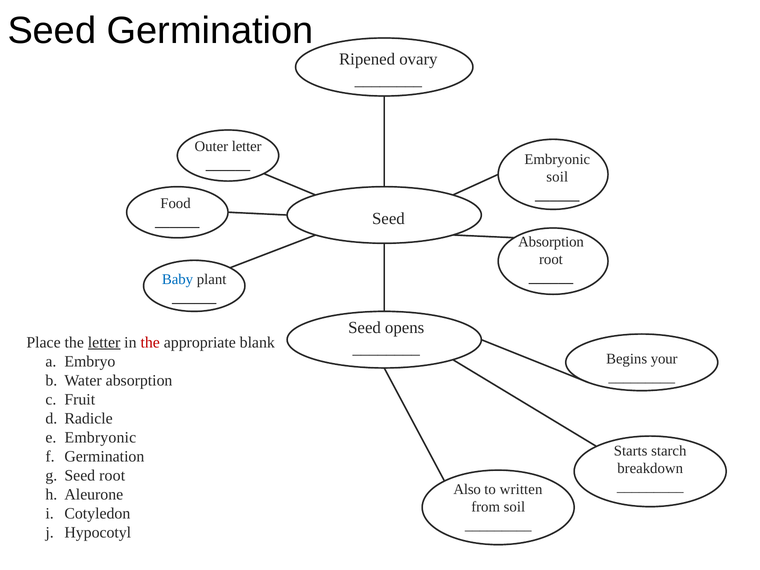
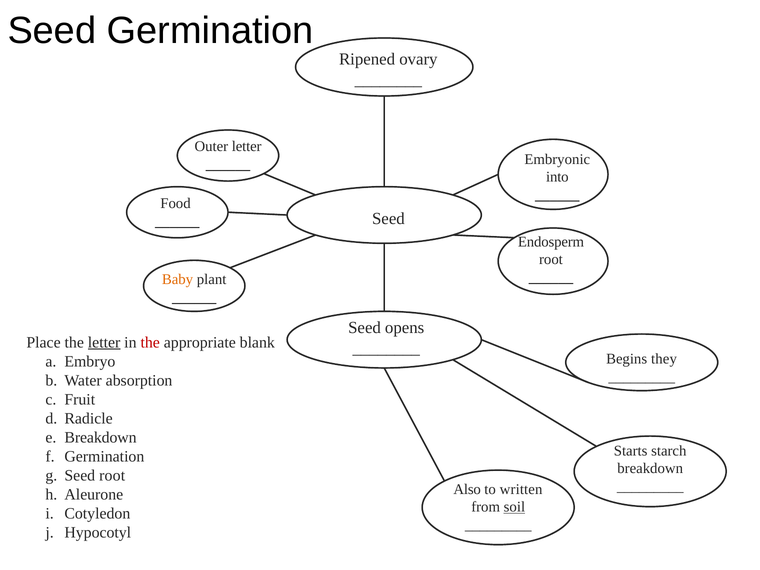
soil at (557, 177): soil -> into
Absorption at (551, 242): Absorption -> Endosperm
Baby colour: blue -> orange
your: your -> they
Embryonic at (100, 437): Embryonic -> Breakdown
soil at (514, 507) underline: none -> present
